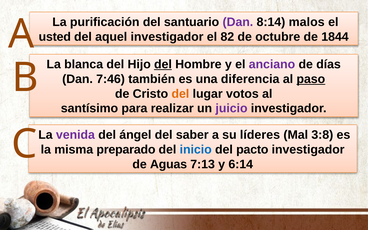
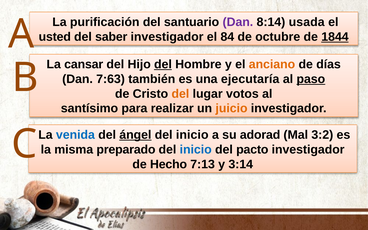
malos: malos -> usada
aquel: aquel -> saber
82: 82 -> 84
1844 underline: none -> present
blanca: blanca -> cansar
anciano colour: purple -> orange
7:46: 7:46 -> 7:63
diferencia: diferencia -> ejecutaría
juicio colour: purple -> orange
venida colour: purple -> blue
ángel underline: none -> present
saber at (192, 135): saber -> inicio
líderes: líderes -> adorad
3:8: 3:8 -> 3:2
Aguas: Aguas -> Hecho
6:14: 6:14 -> 3:14
